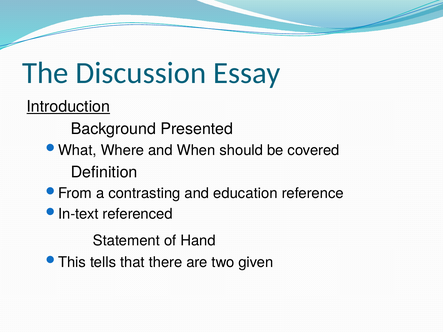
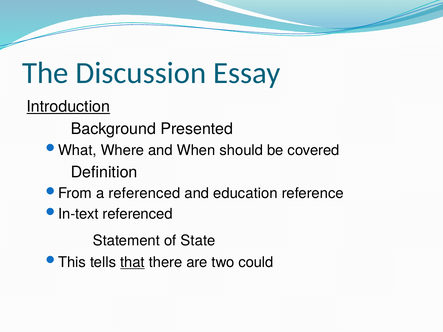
a contrasting: contrasting -> referenced
Hand: Hand -> State
that underline: none -> present
given: given -> could
